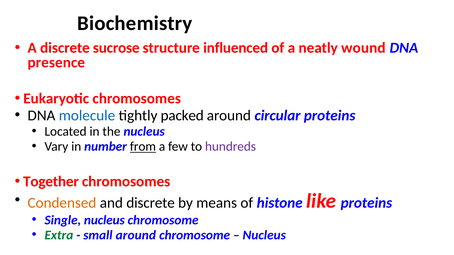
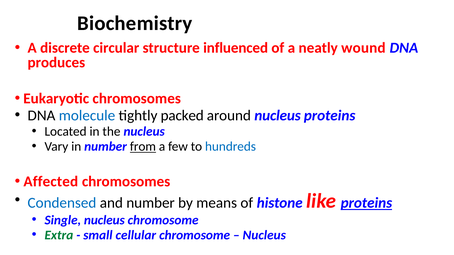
sucrose: sucrose -> circular
presence: presence -> produces
around circular: circular -> nucleus
hundreds colour: purple -> blue
Together: Together -> Affected
Condensed colour: orange -> blue
and discrete: discrete -> number
proteins at (366, 203) underline: none -> present
small around: around -> cellular
